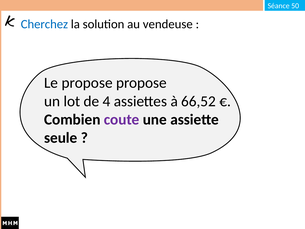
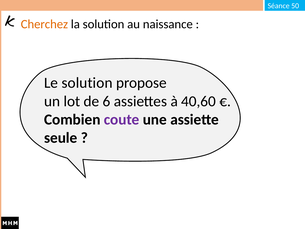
Cherchez colour: blue -> orange
vendeuse: vendeuse -> naissance
Le propose: propose -> solution
4: 4 -> 6
66,52: 66,52 -> 40,60
